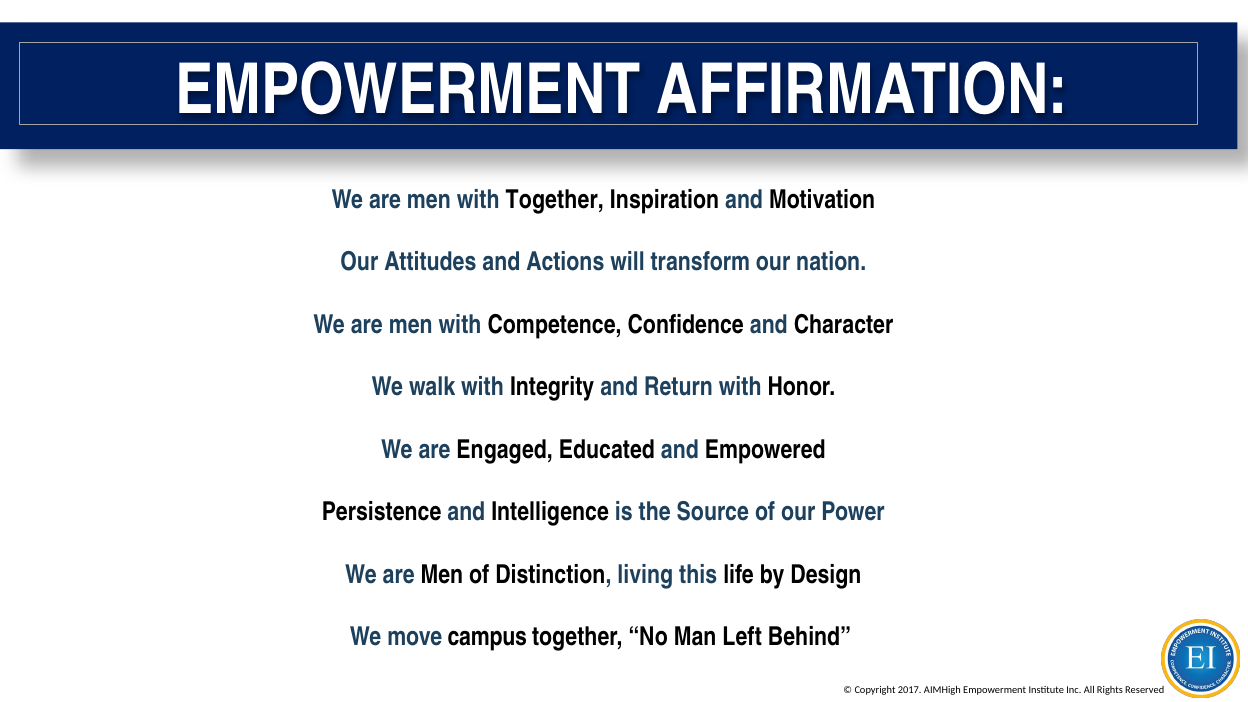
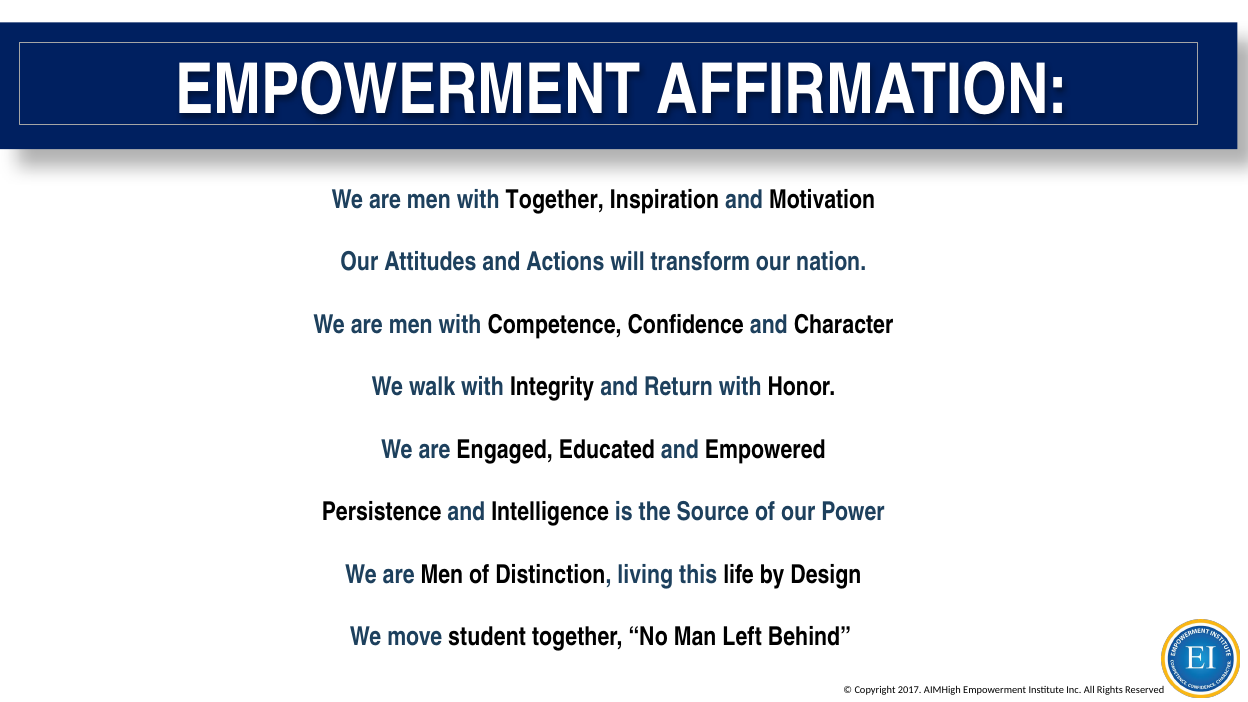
campus: campus -> student
